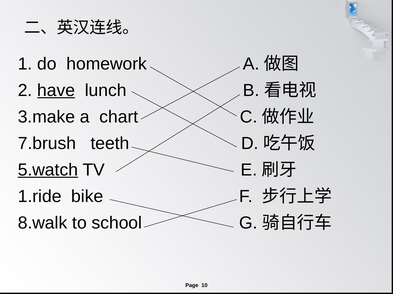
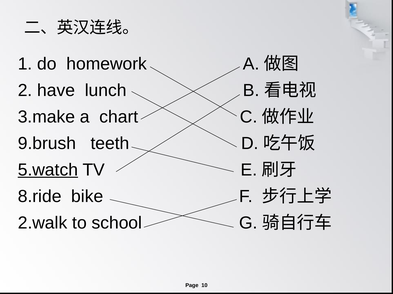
have underline: present -> none
7.brush: 7.brush -> 9.brush
1.ride: 1.ride -> 8.ride
8.walk: 8.walk -> 2.walk
